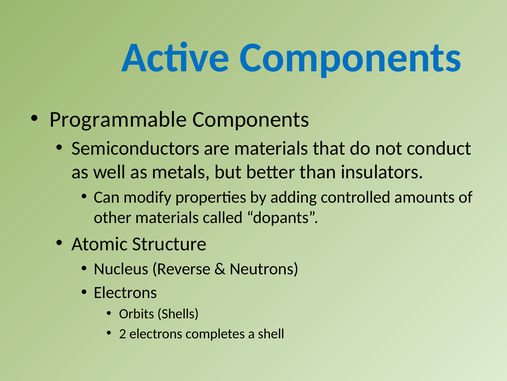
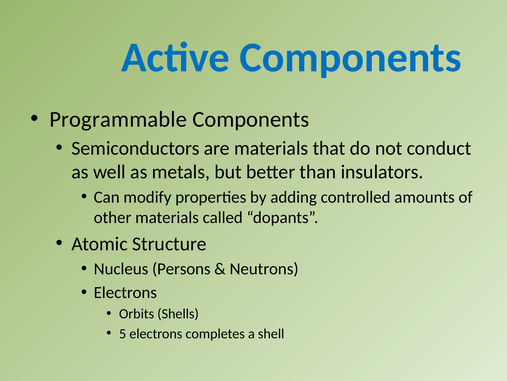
Reverse: Reverse -> Persons
2: 2 -> 5
